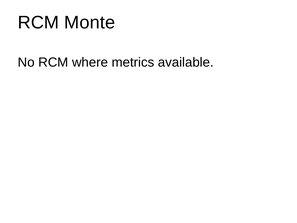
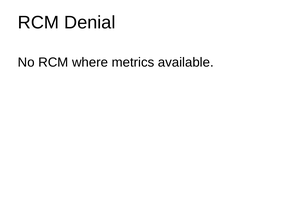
Monte: Monte -> Denial
